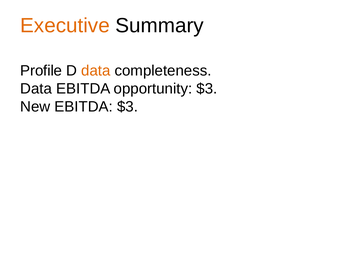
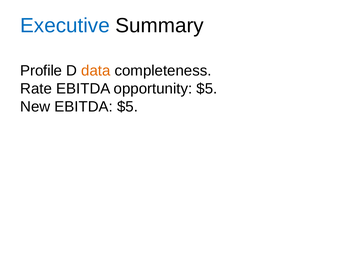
Executive colour: orange -> blue
Data at (36, 89): Data -> Rate
opportunity $3: $3 -> $5
EBITDA $3: $3 -> $5
